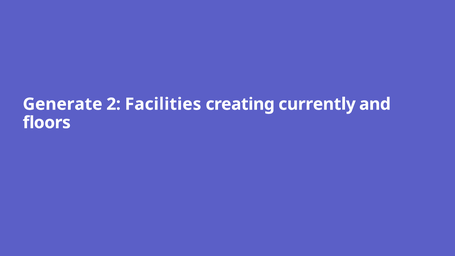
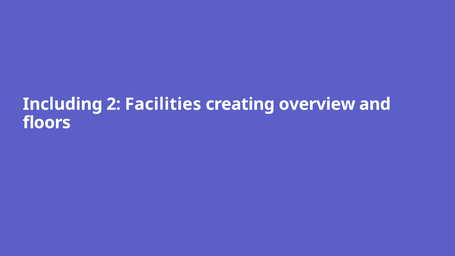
Generate: Generate -> Including
currently: currently -> overview
